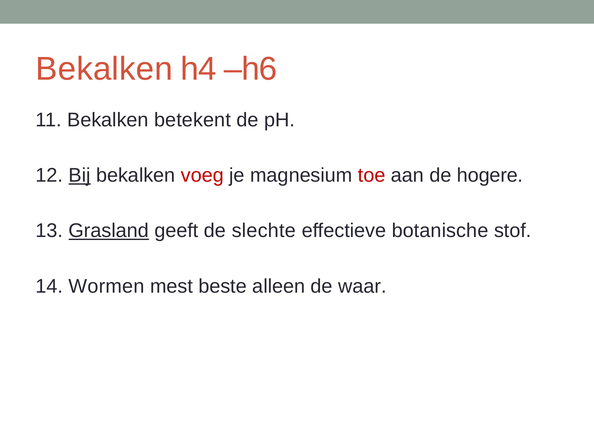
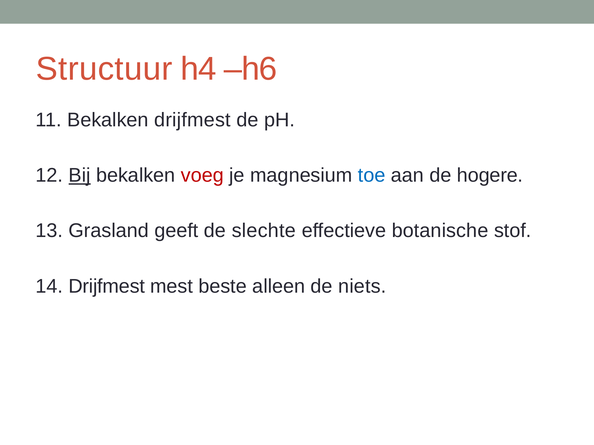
Bekalken at (104, 69): Bekalken -> Structuur
Bekalken betekent: betekent -> drijfmest
toe colour: red -> blue
Grasland underline: present -> none
14 Wormen: Wormen -> Drijfmest
waar: waar -> niets
